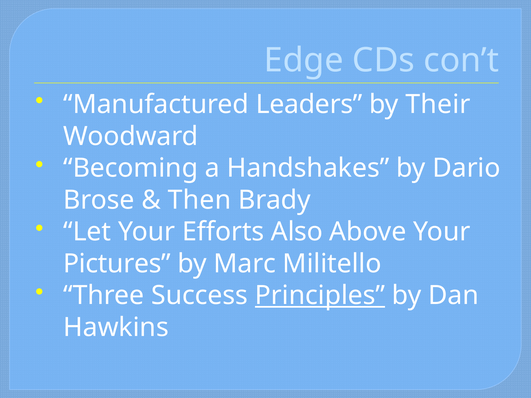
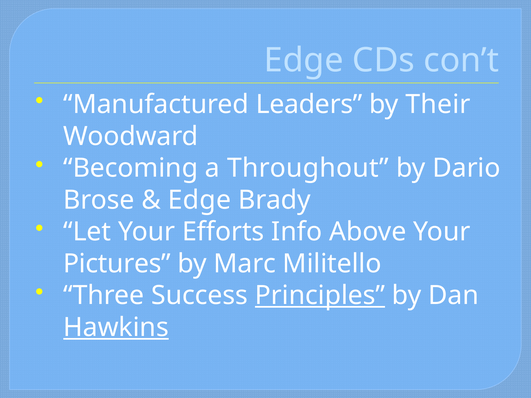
Handshakes: Handshakes -> Throughout
Then at (199, 200): Then -> Edge
Also: Also -> Info
Hawkins underline: none -> present
